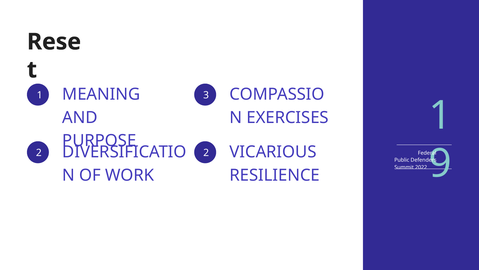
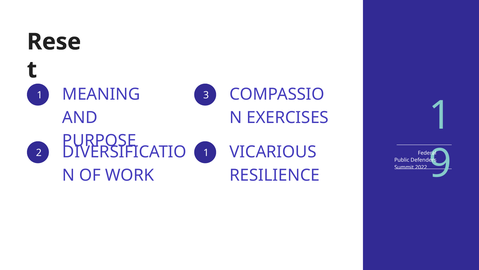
2 2: 2 -> 1
